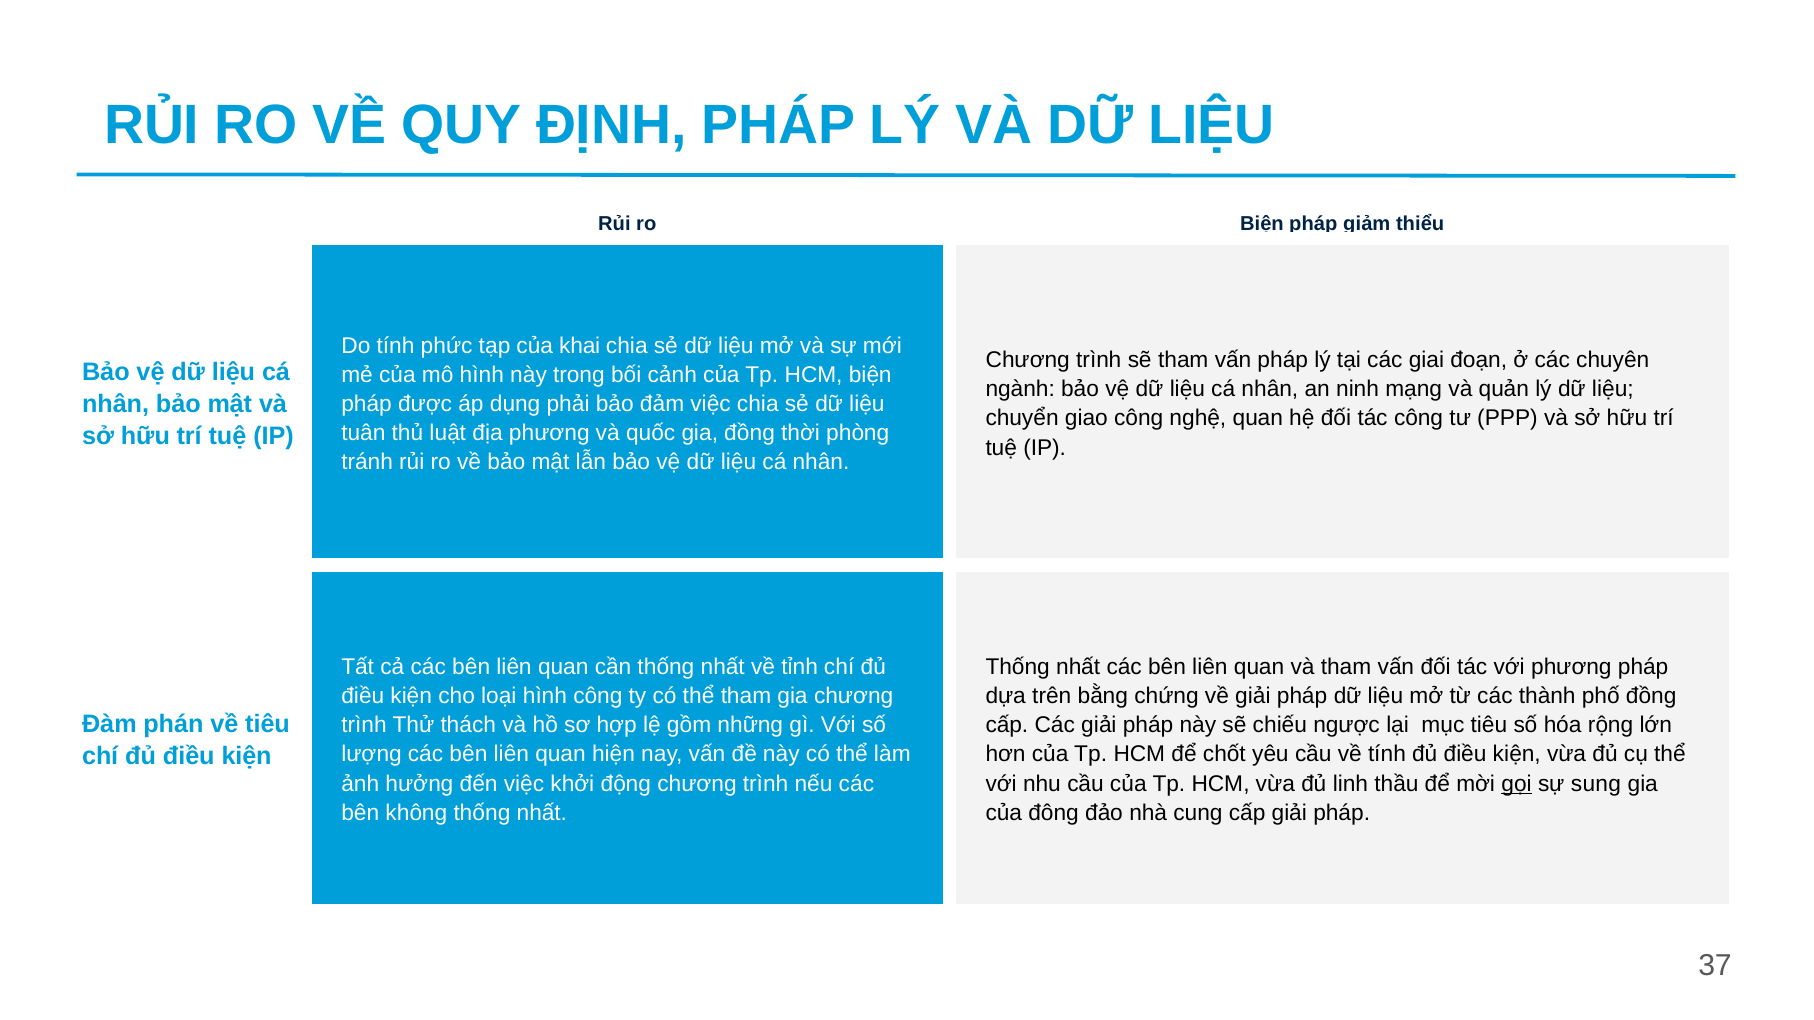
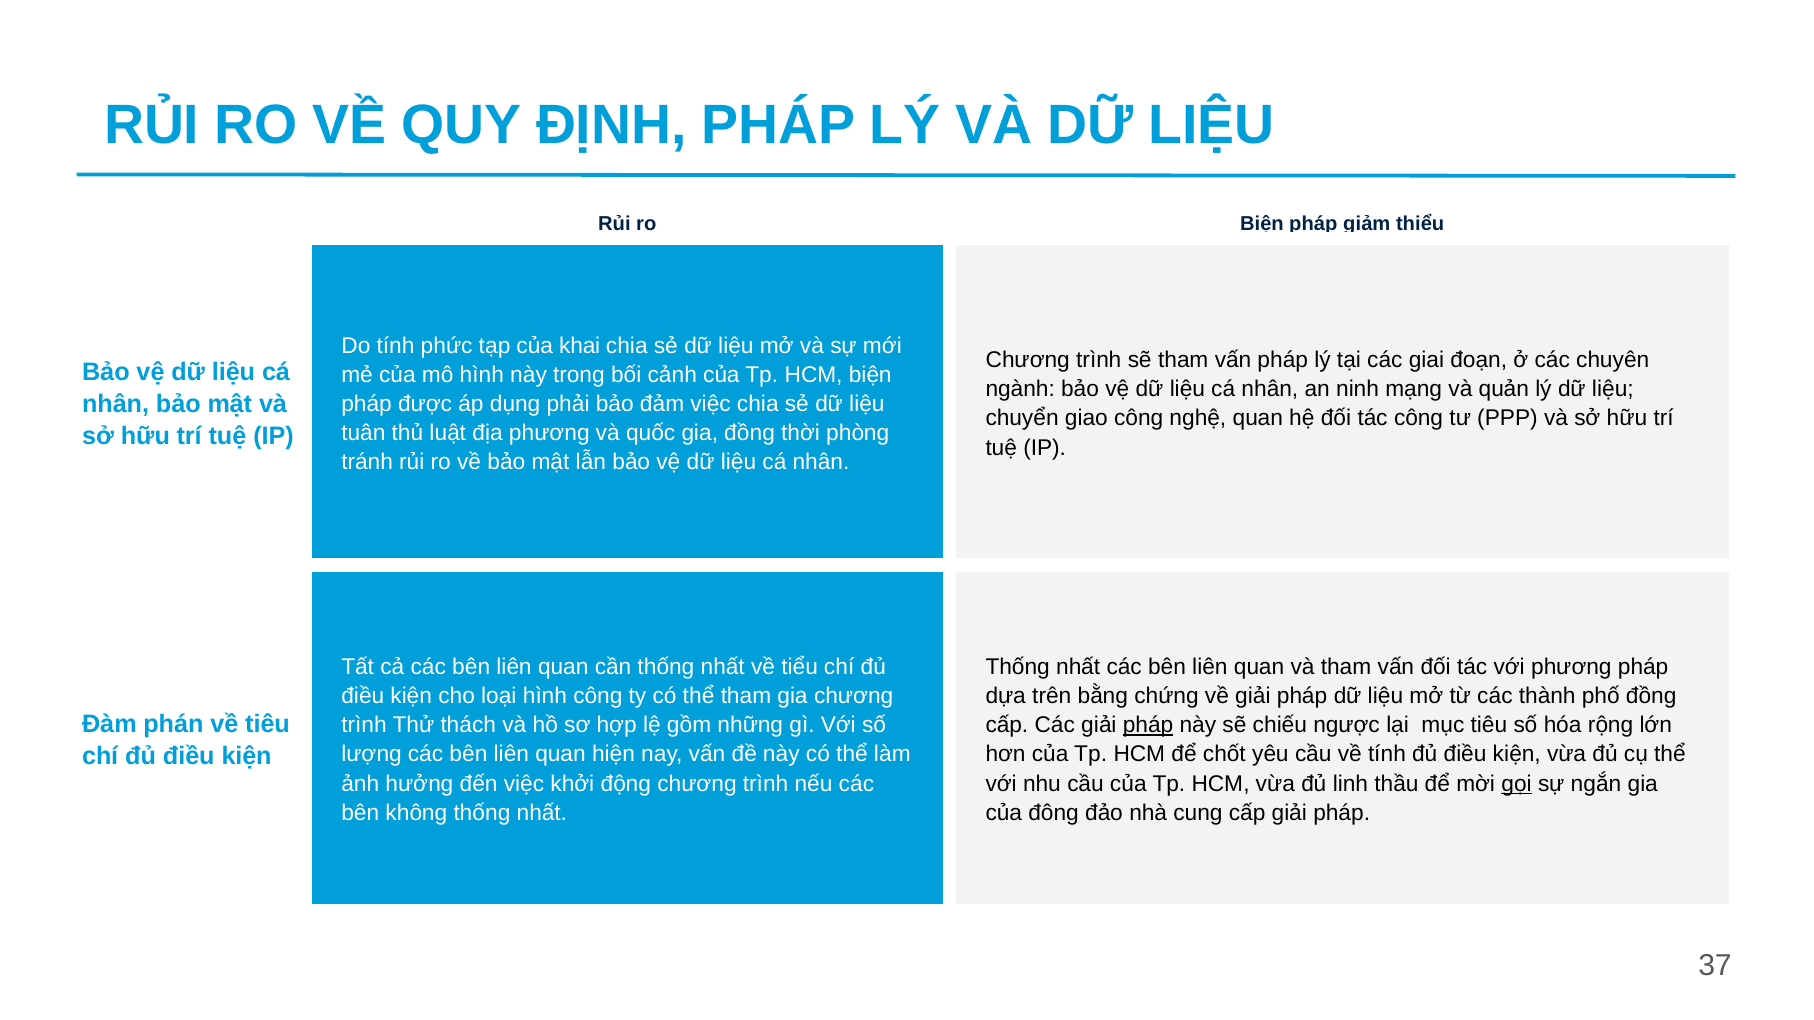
tỉnh: tỉnh -> tiểu
pháp at (1148, 725) underline: none -> present
sung: sung -> ngắn
